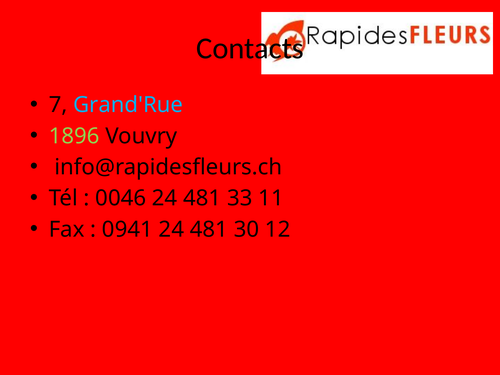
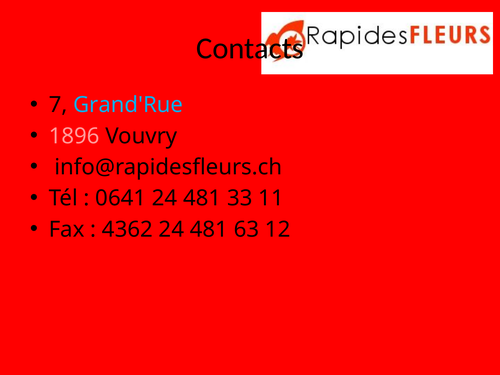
1896 colour: light green -> pink
0046: 0046 -> 0641
0941: 0941 -> 4362
30: 30 -> 63
